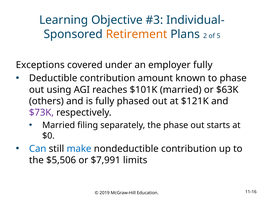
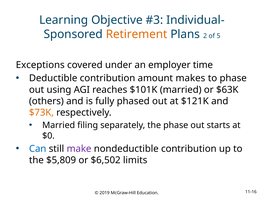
employer fully: fully -> time
known: known -> makes
$73K colour: purple -> orange
make colour: blue -> purple
$5,506: $5,506 -> $5,809
$7,991: $7,991 -> $6,502
